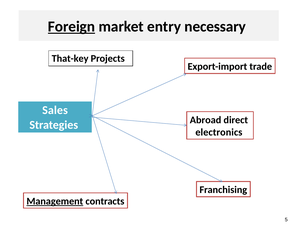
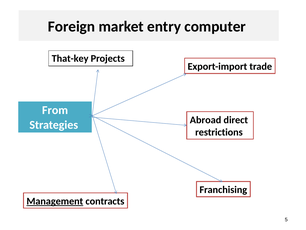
Foreign underline: present -> none
necessary: necessary -> computer
Sales: Sales -> From
electronics: electronics -> restrictions
